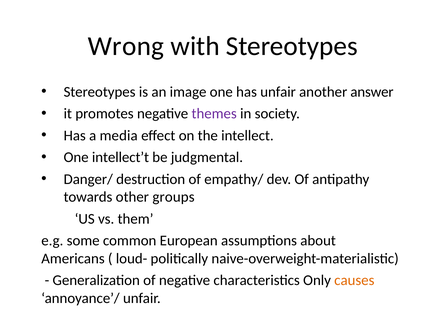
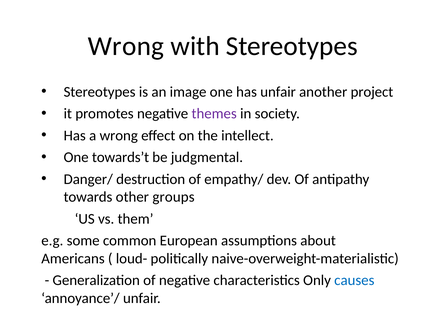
answer: answer -> project
a media: media -> wrong
intellect’t: intellect’t -> towards’t
causes colour: orange -> blue
